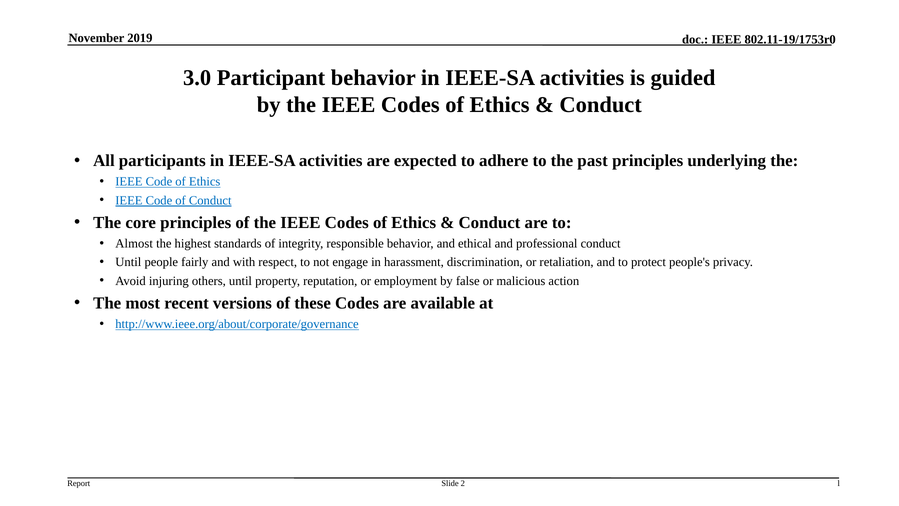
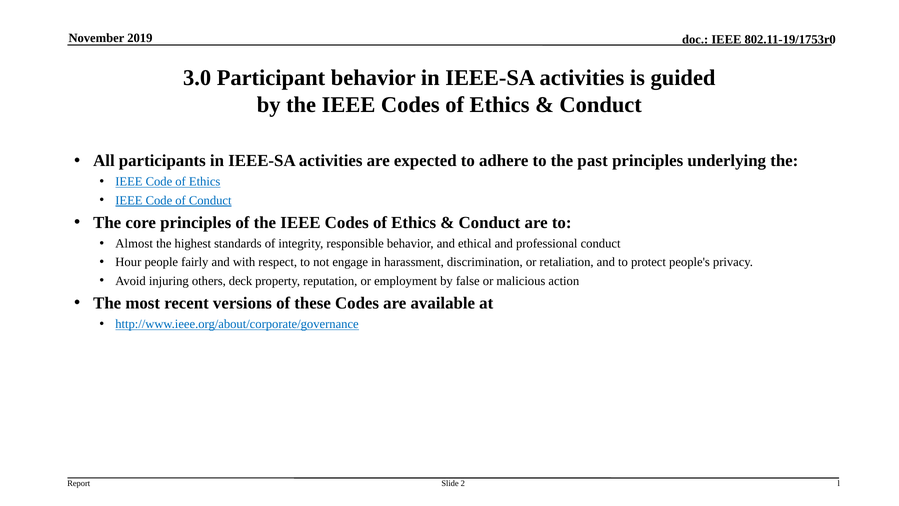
Until at (128, 262): Until -> Hour
others until: until -> deck
